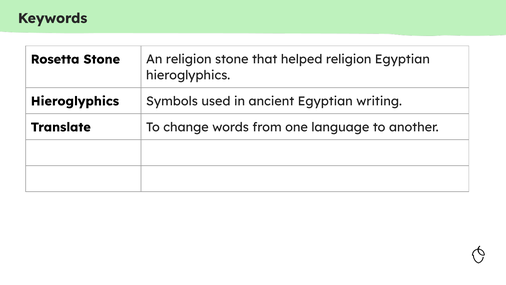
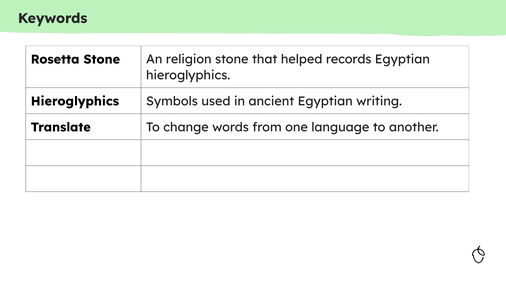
helped religion: religion -> records
